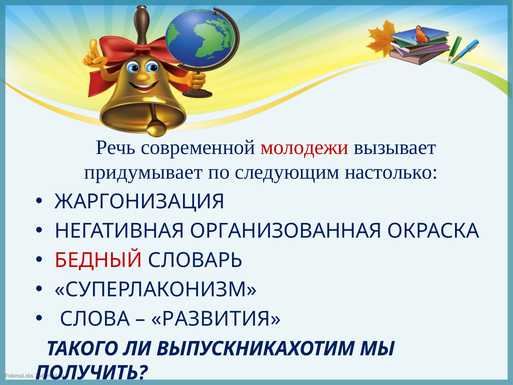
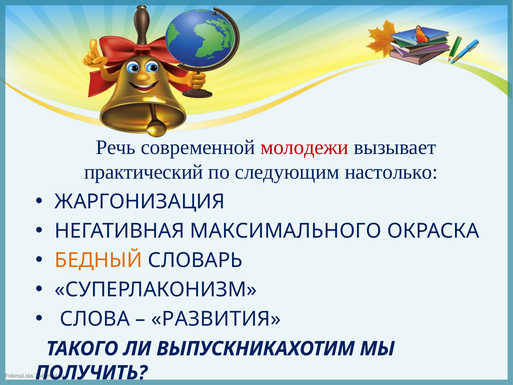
придумывает: придумывает -> практический
ОРГАНИЗОВАННАЯ: ОРГАНИЗОВАННАЯ -> МАКСИМАЛЬНОГО
БЕДНЫЙ colour: red -> orange
